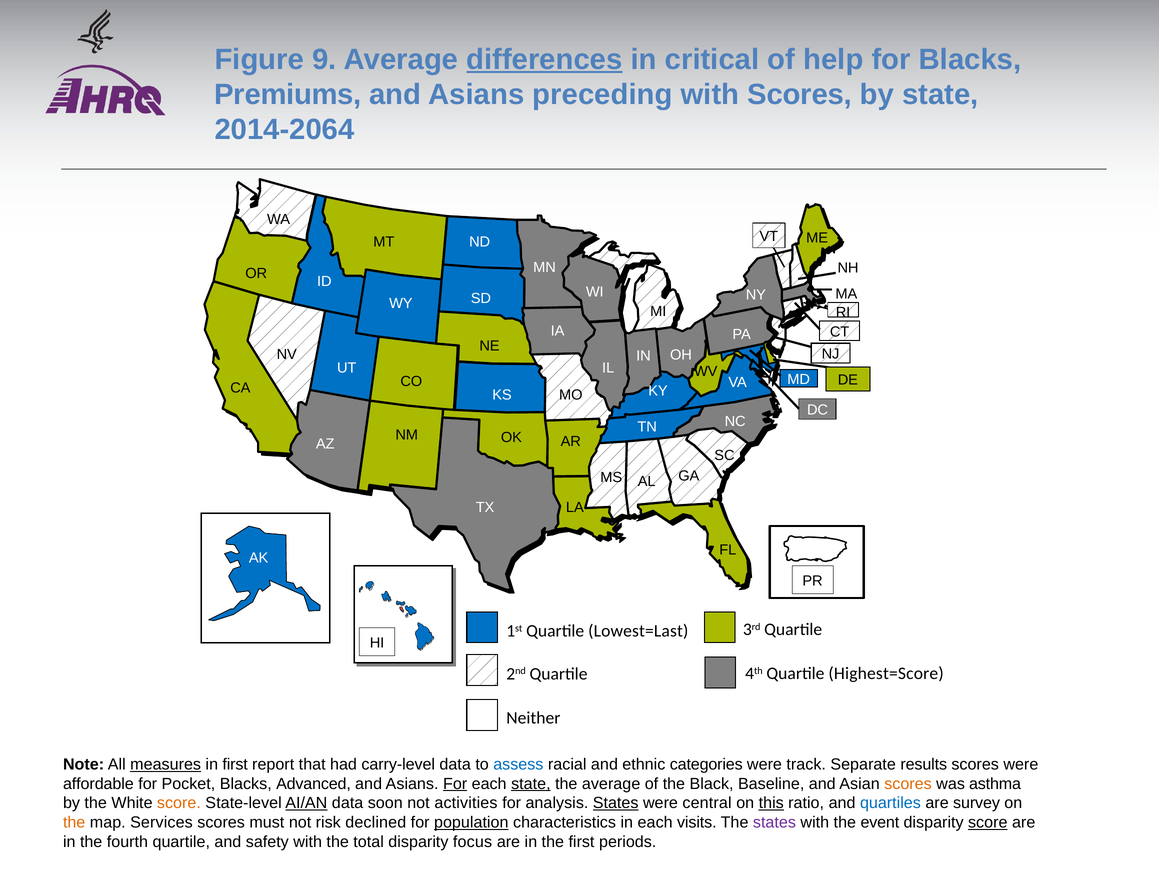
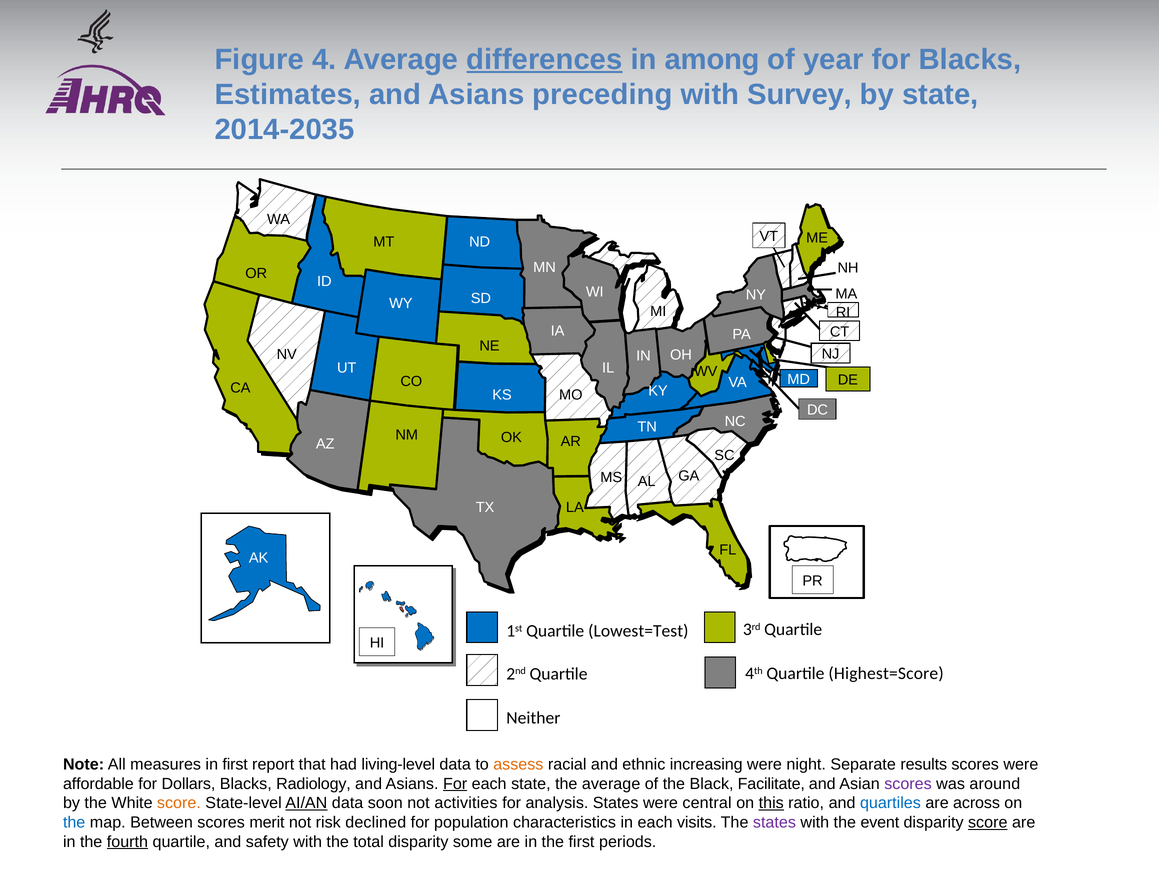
9: 9 -> 4
critical: critical -> among
help: help -> year
Premiums: Premiums -> Estimates
with Scores: Scores -> Survey
2014-2064: 2014-2064 -> 2014-2035
Lowest=Last: Lowest=Last -> Lowest=Test
measures underline: present -> none
carry-level: carry-level -> living-level
assess colour: blue -> orange
categories: categories -> increasing
track: track -> night
Pocket: Pocket -> Dollars
Advanced: Advanced -> Radiology
state at (531, 783) underline: present -> none
Baseline: Baseline -> Facilitate
scores at (908, 783) colour: orange -> purple
asthma: asthma -> around
States at (616, 803) underline: present -> none
survey: survey -> across
the at (74, 822) colour: orange -> blue
Services: Services -> Between
must: must -> merit
population underline: present -> none
fourth underline: none -> present
focus: focus -> some
